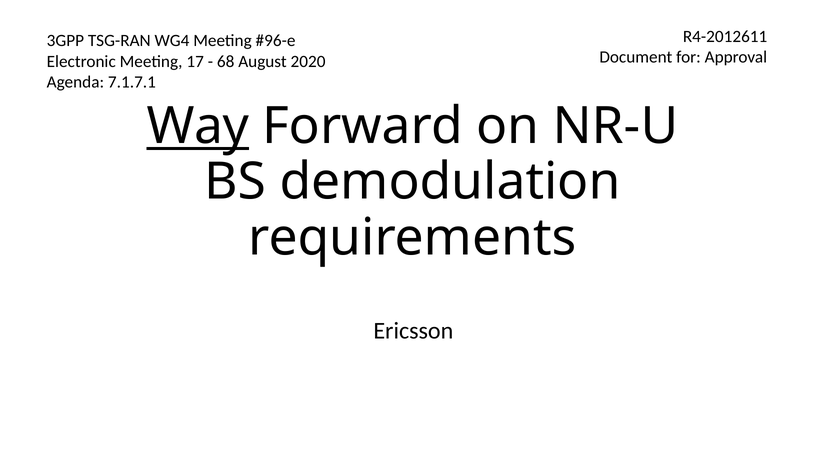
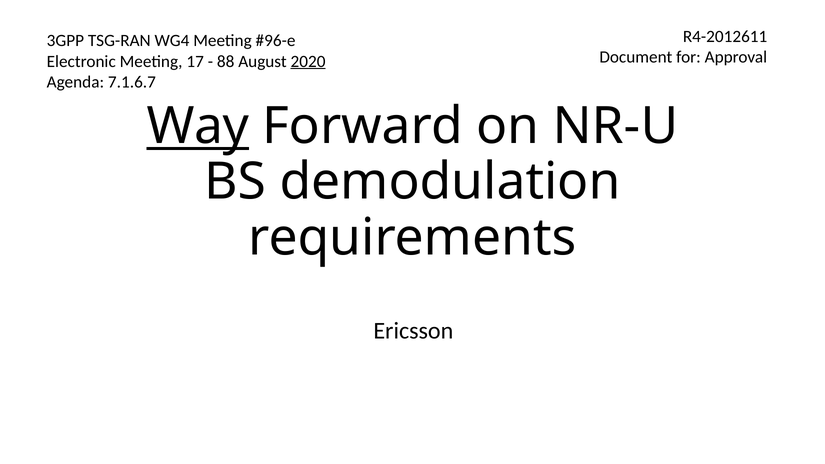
68: 68 -> 88
2020 underline: none -> present
7.1.7.1: 7.1.7.1 -> 7.1.6.7
